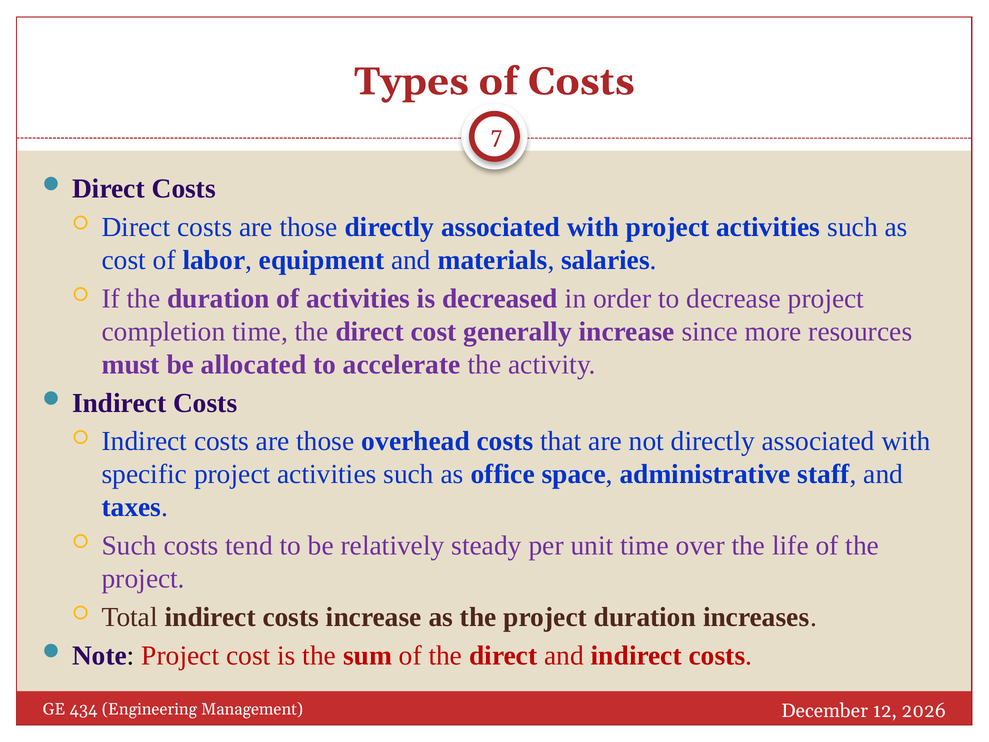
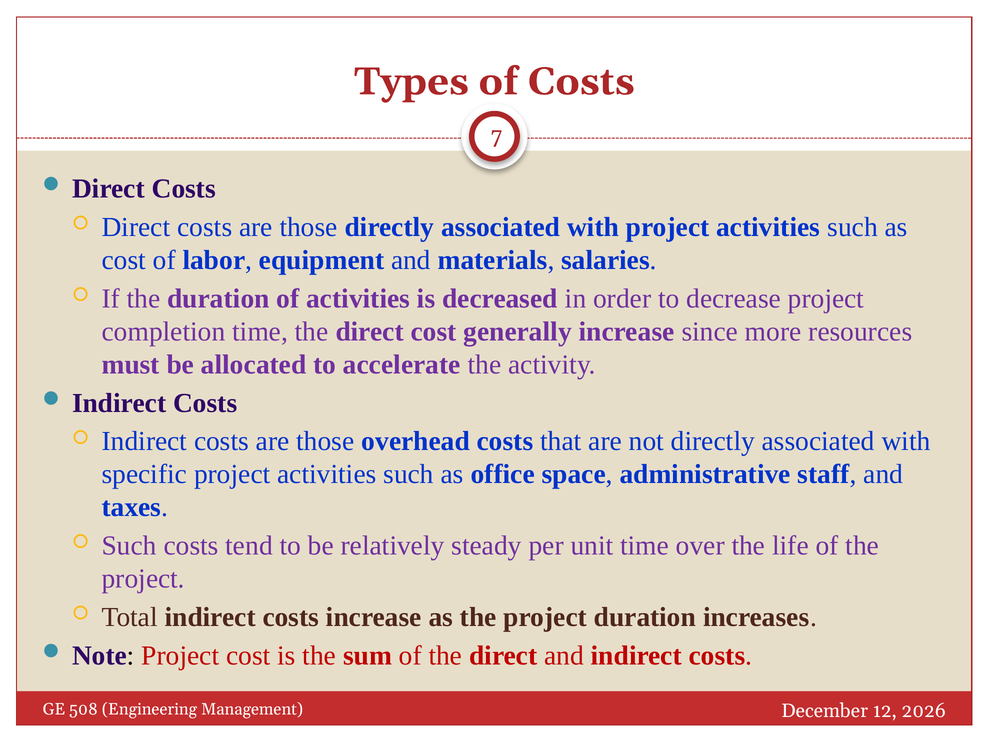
434: 434 -> 508
